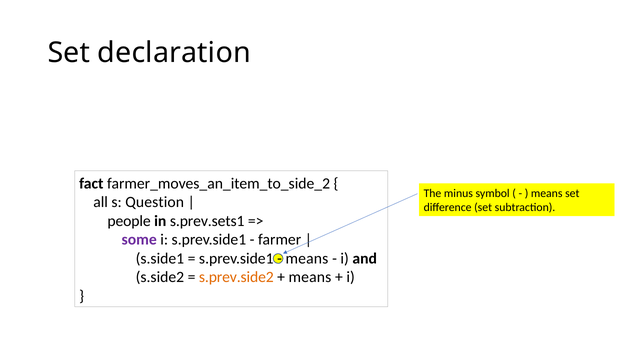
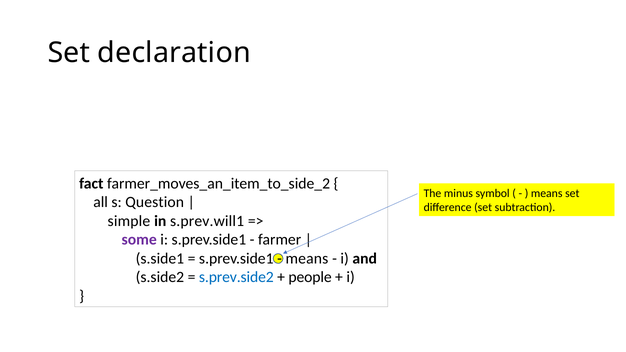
people: people -> simple
s.prev.sets1: s.prev.sets1 -> s.prev.will1
s.prev.side2 colour: orange -> blue
means at (310, 277): means -> people
